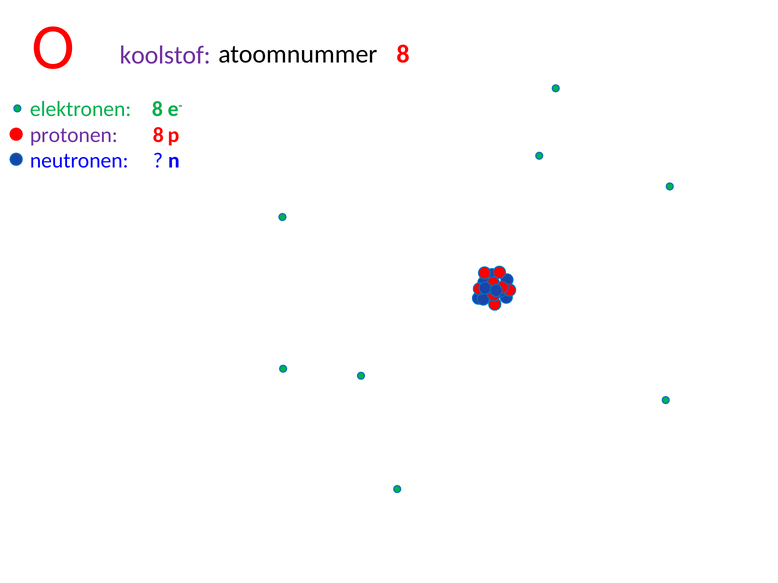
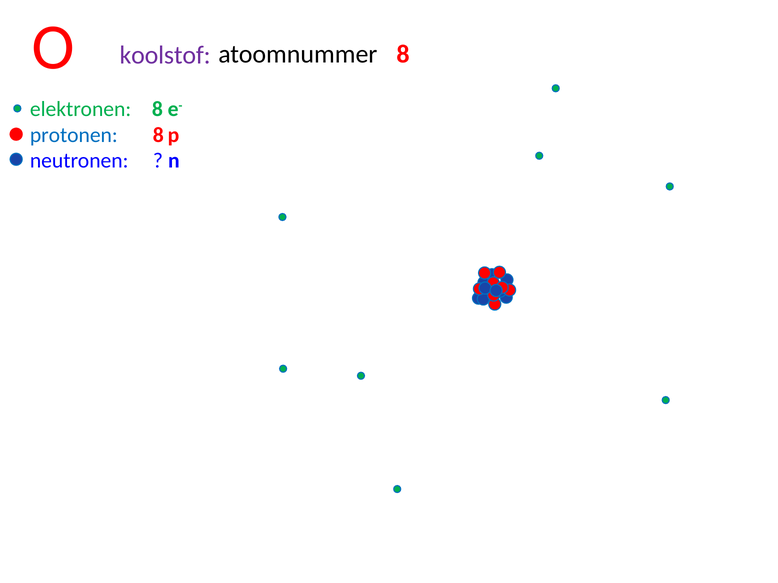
protonen colour: purple -> blue
